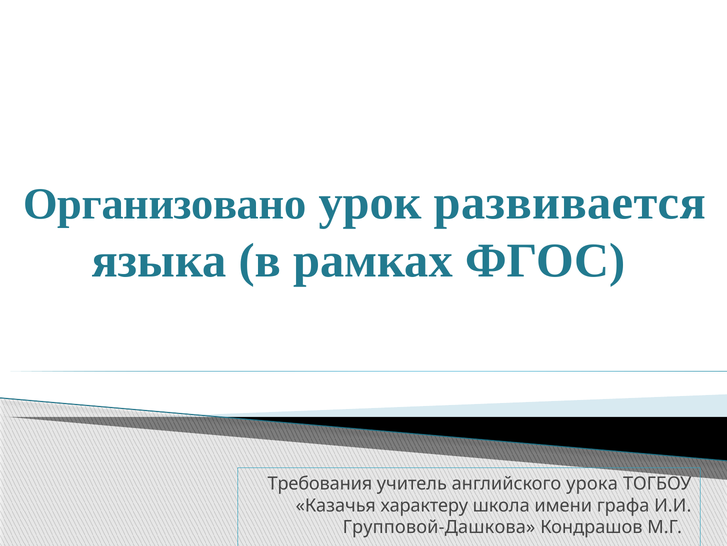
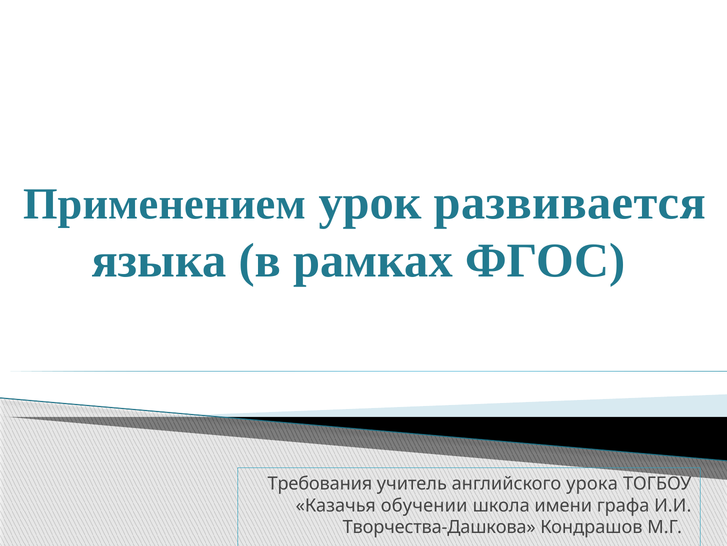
Организовано: Организовано -> Применением
характеру: характеру -> обучении
Групповой-Дашкова: Групповой-Дашкова -> Творчества-Дашкова
